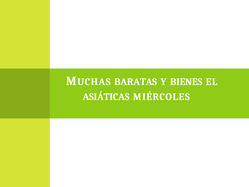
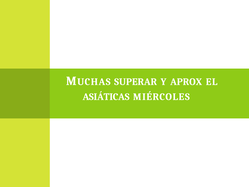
BARATAS: BARATAS -> SUPERAR
BIENES: BIENES -> APROX
